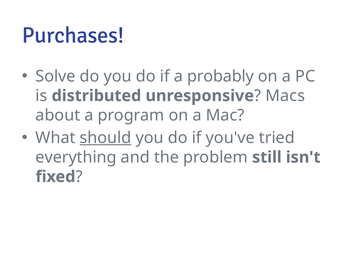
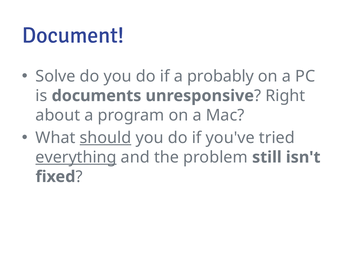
Purchases: Purchases -> Document
distributed: distributed -> documents
Macs: Macs -> Right
everything underline: none -> present
